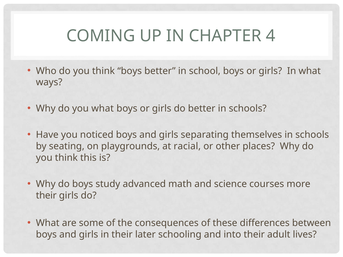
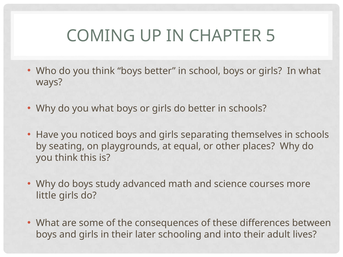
4: 4 -> 5
racial: racial -> equal
their at (46, 196): their -> little
